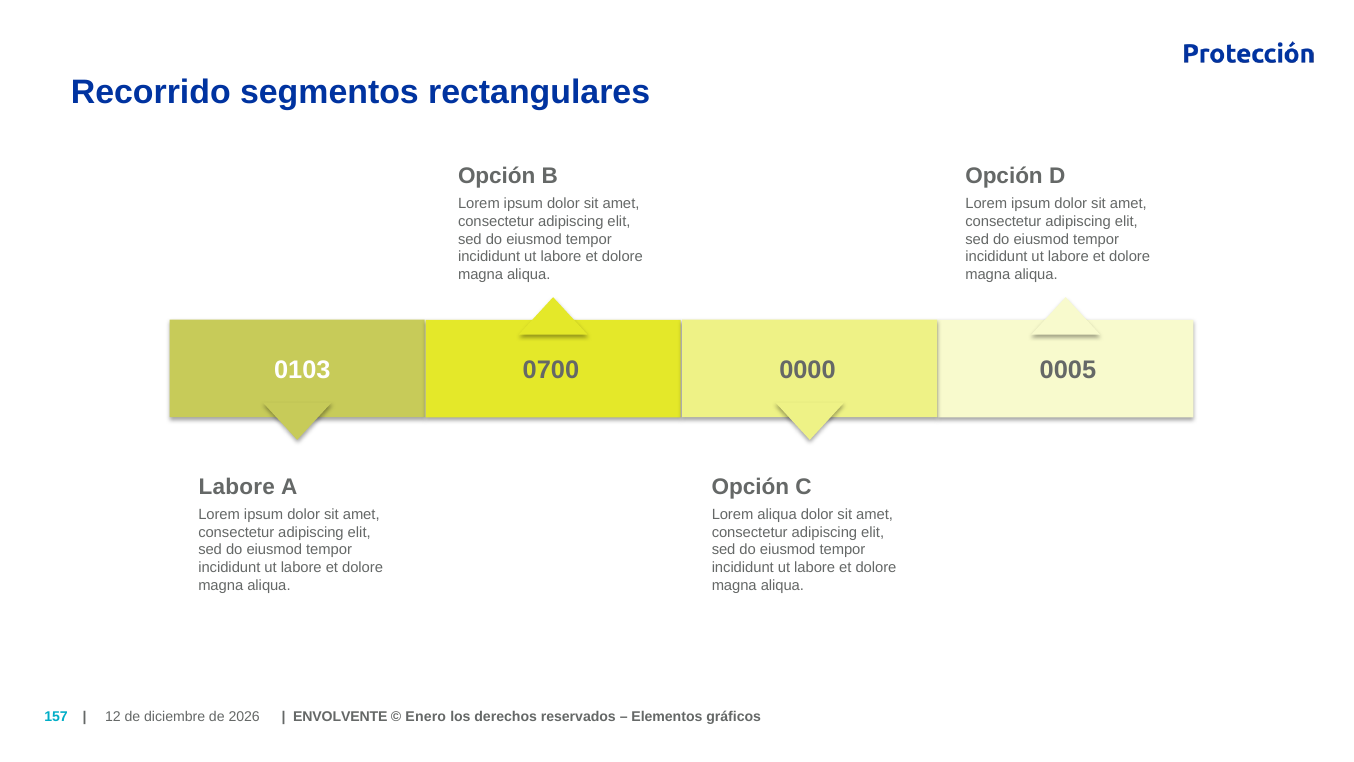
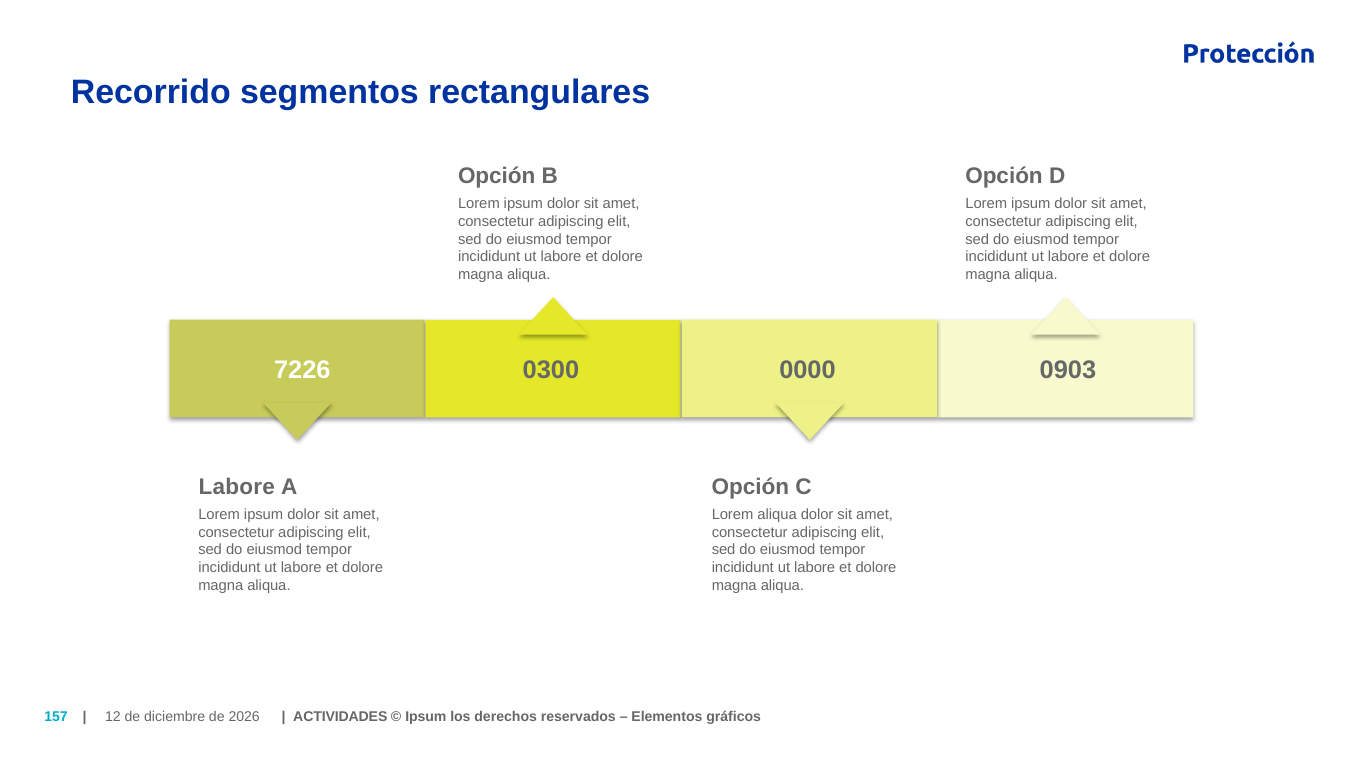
0103: 0103 -> 7226
0700: 0700 -> 0300
0005: 0005 -> 0903
ENVOLVENTE: ENVOLVENTE -> ACTIVIDADES
Enero at (426, 717): Enero -> Ipsum
